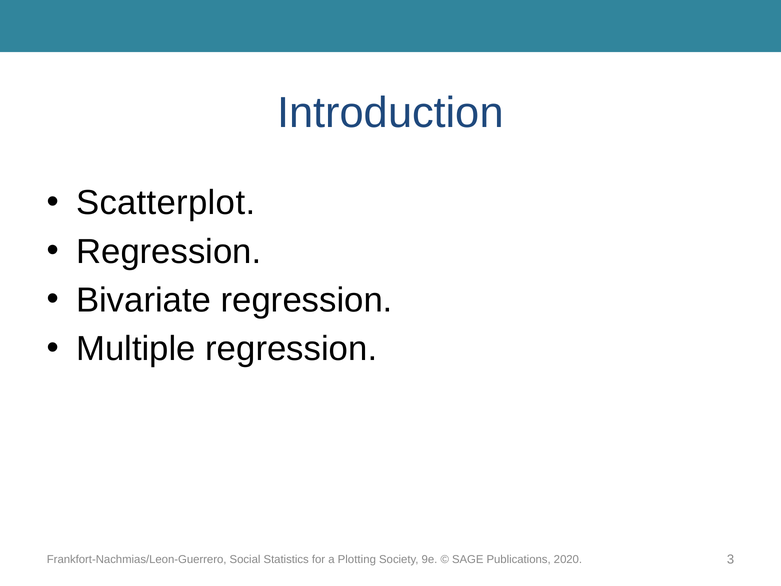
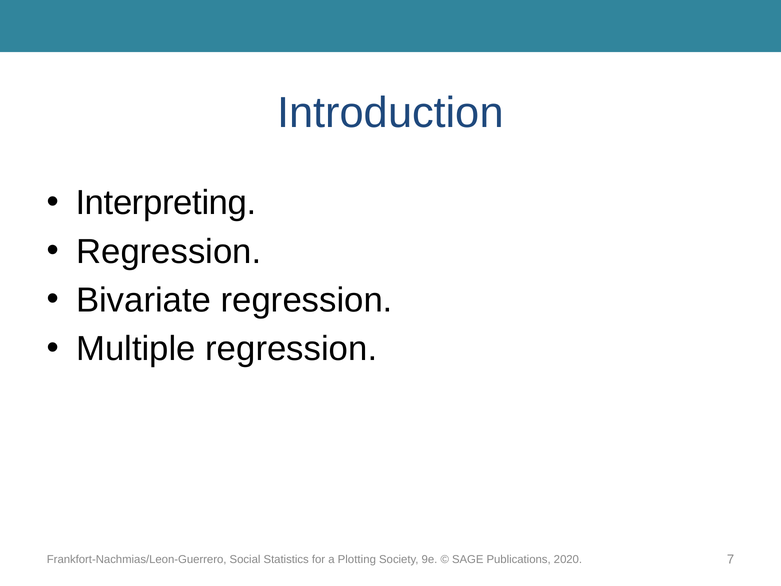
Scatterplot: Scatterplot -> Interpreting
3: 3 -> 7
